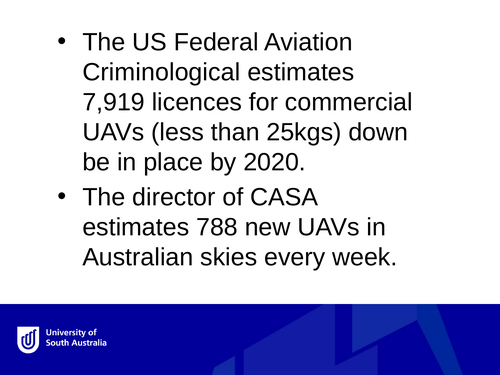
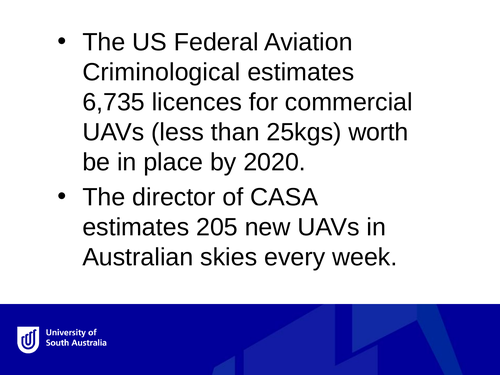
7,919: 7,919 -> 6,735
down: down -> worth
788: 788 -> 205
